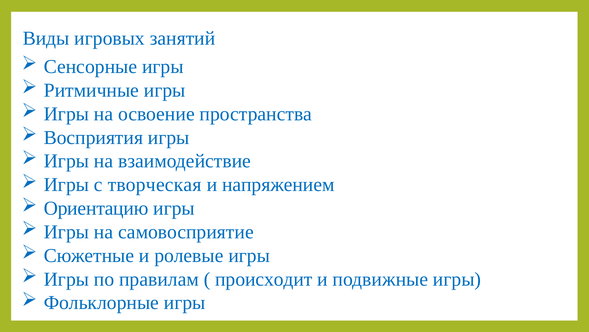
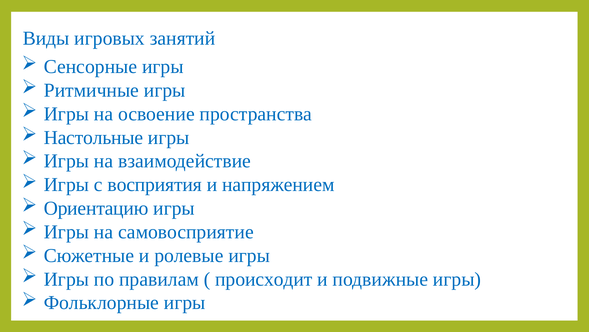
Восприятия: Восприятия -> Настольные
творческая: творческая -> восприятия
